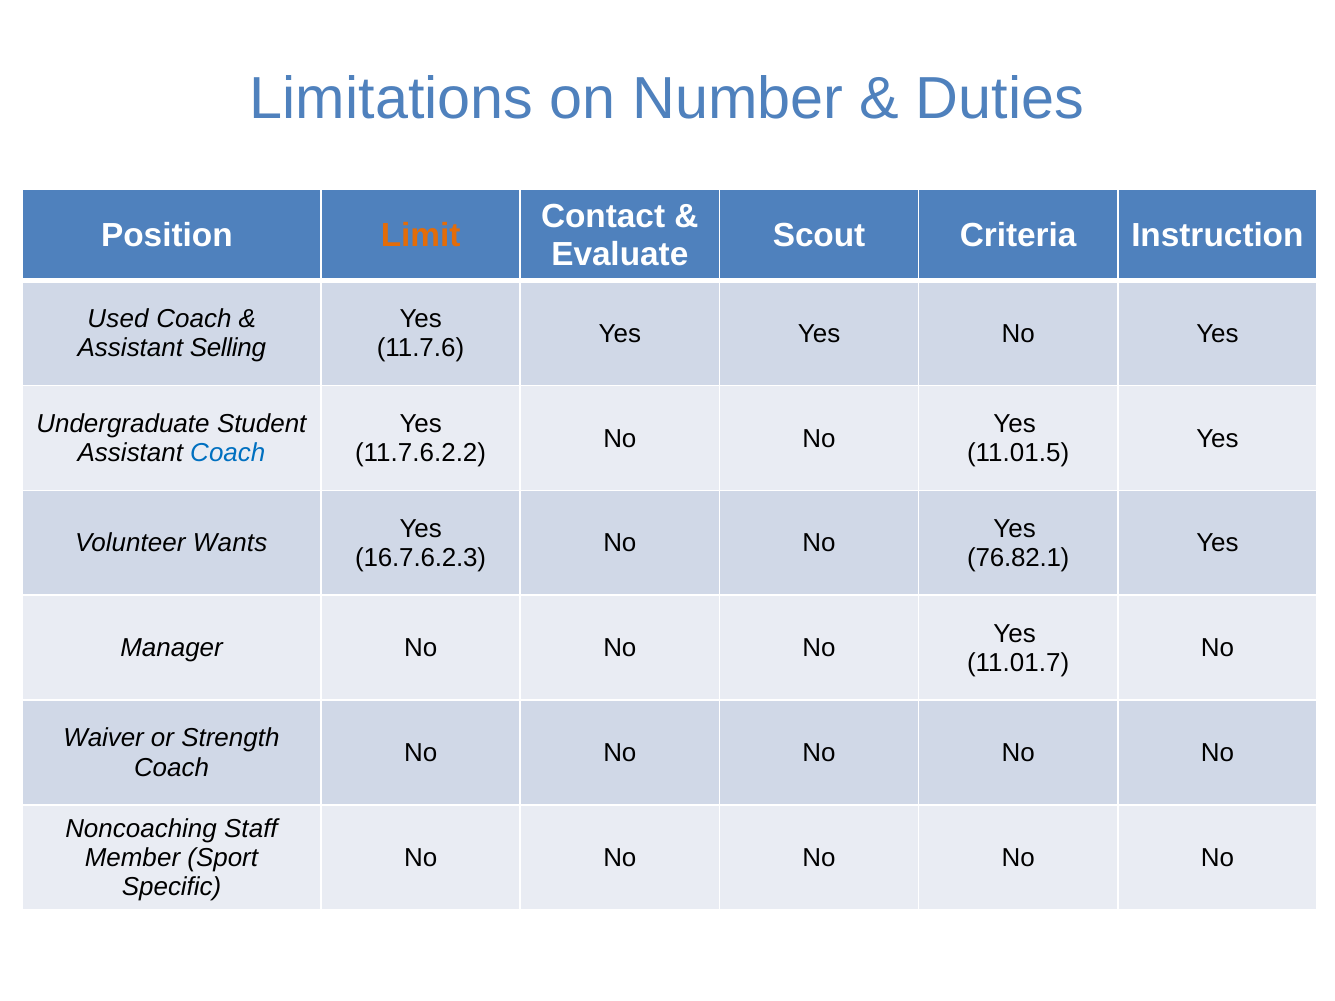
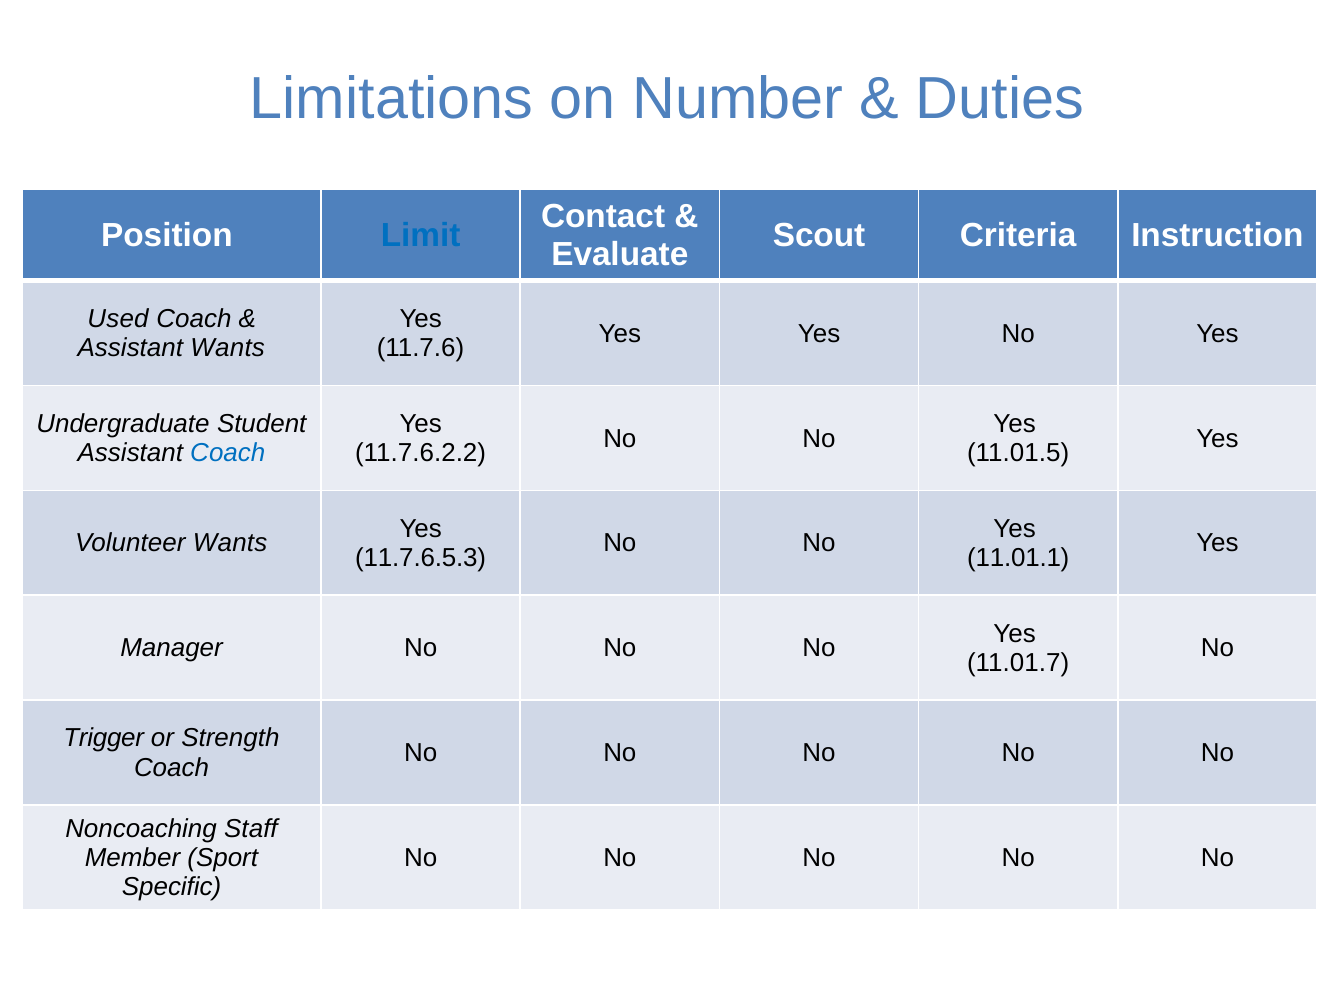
Limit colour: orange -> blue
Assistant Selling: Selling -> Wants
16.7.6.2.3: 16.7.6.2.3 -> 11.7.6.5.3
76.82.1: 76.82.1 -> 11.01.1
Waiver: Waiver -> Trigger
